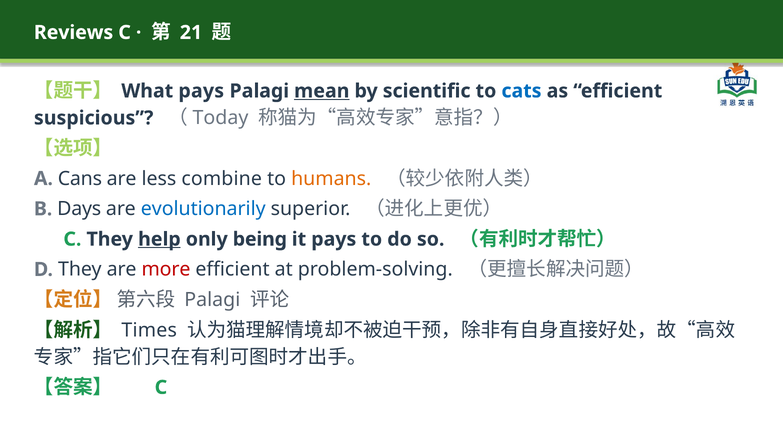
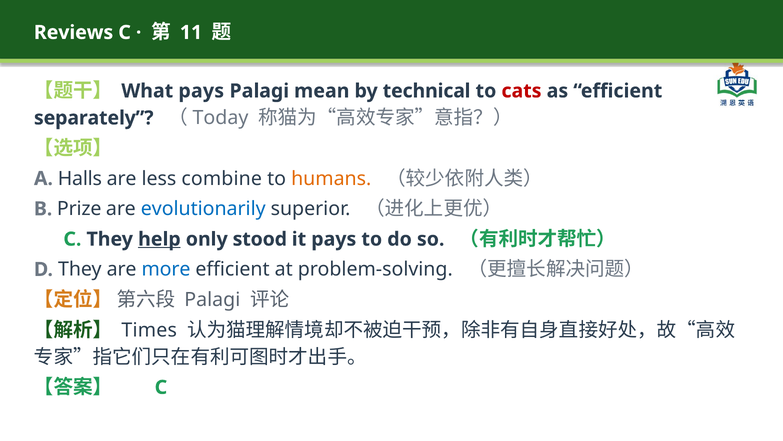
21: 21 -> 11
mean underline: present -> none
scientific: scientific -> technical
cats colour: blue -> red
suspicious: suspicious -> separately
Cans: Cans -> Halls
Days: Days -> Prize
being: being -> stood
more colour: red -> blue
